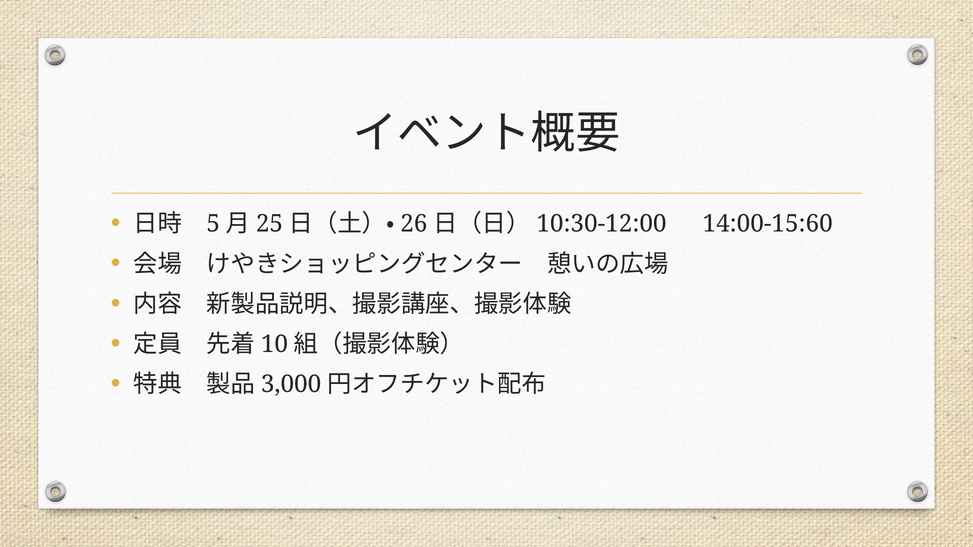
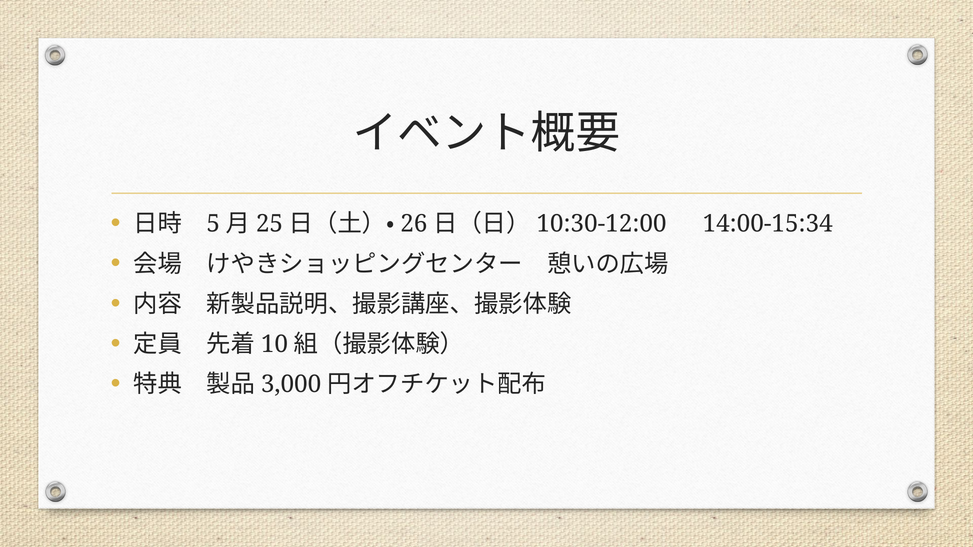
14:00-15:60: 14:00-15:60 -> 14:00-15:34
